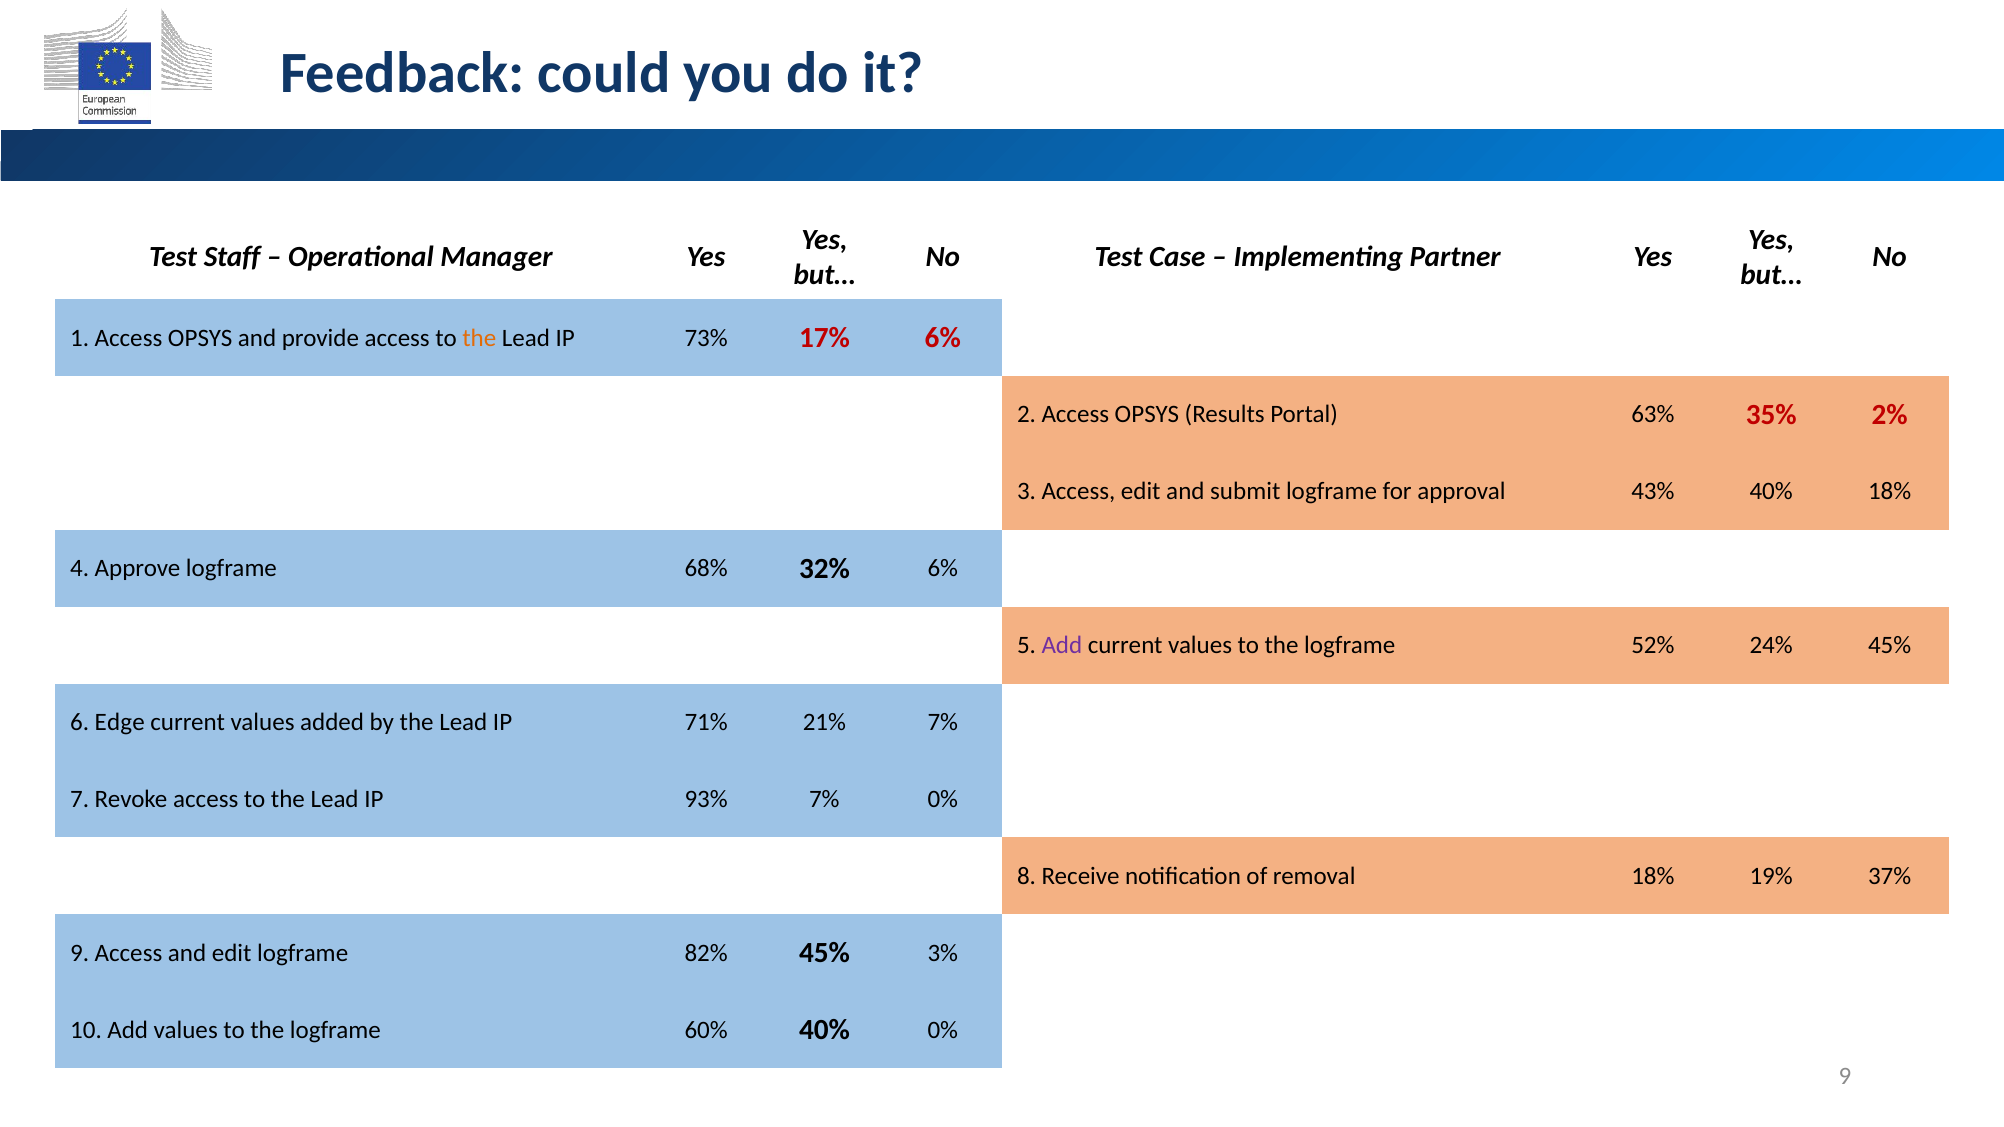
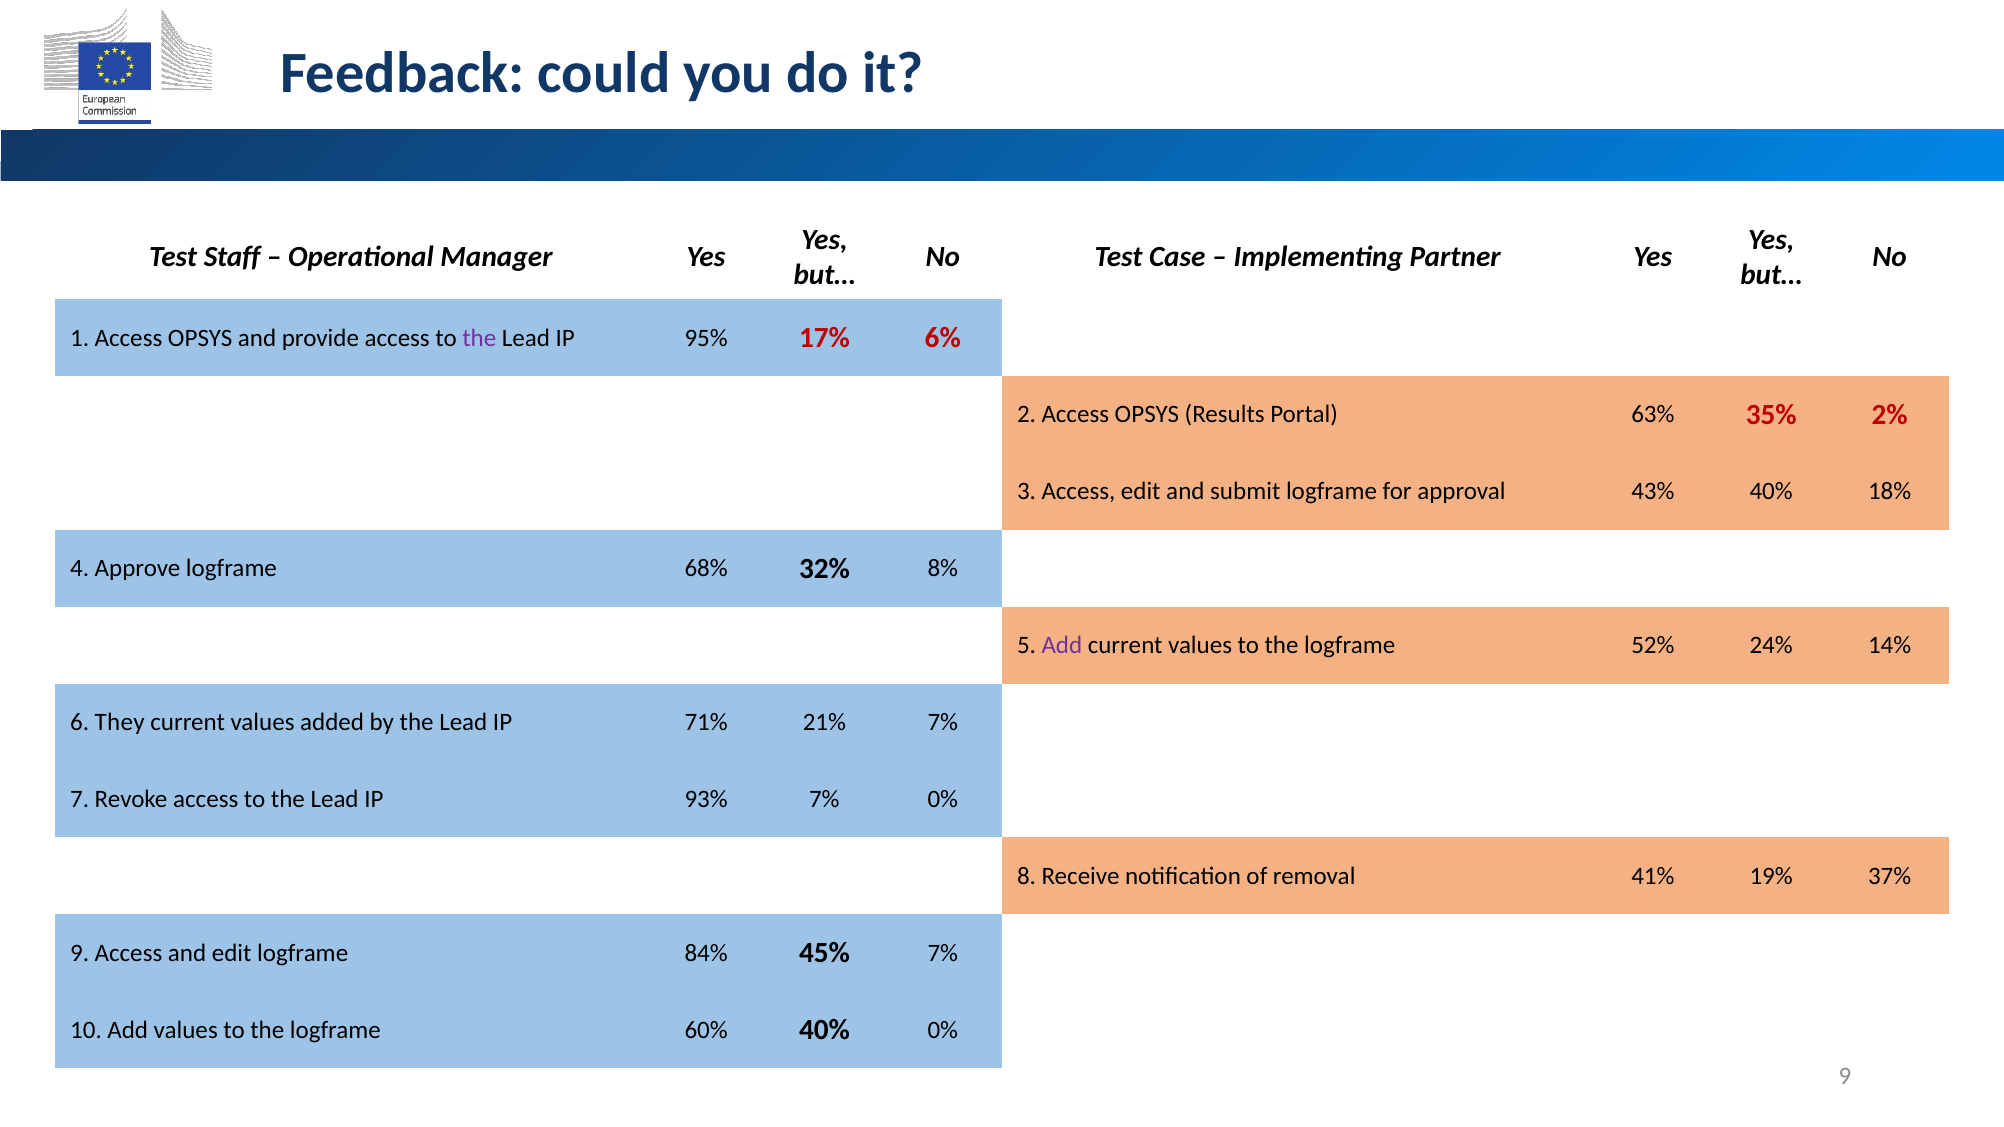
the at (479, 338) colour: orange -> purple
73%: 73% -> 95%
32% 6%: 6% -> 8%
24% 45%: 45% -> 14%
Edge: Edge -> They
removal 18%: 18% -> 41%
82%: 82% -> 84%
45% 3%: 3% -> 7%
